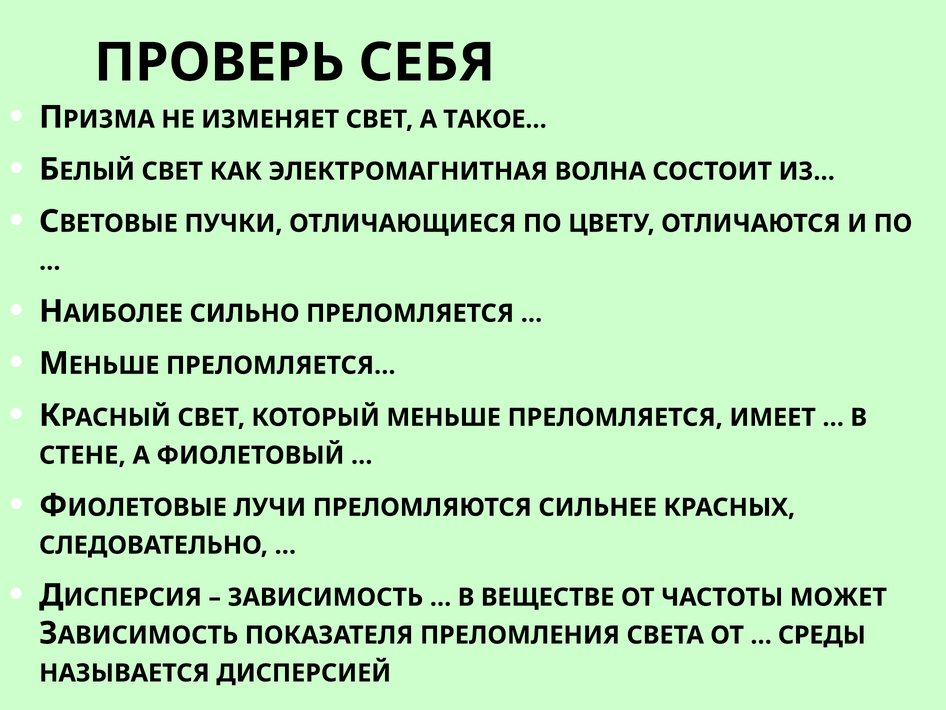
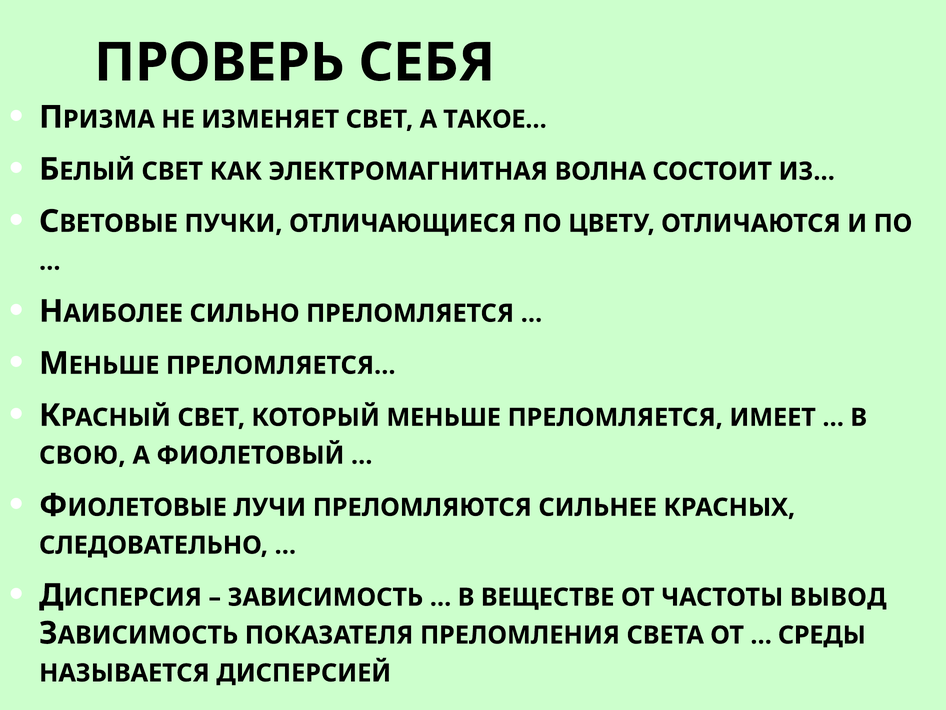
СТЕНЕ: СТЕНЕ -> СВОЮ
МОЖЕТ: МОЖЕТ -> ВЫВОД
